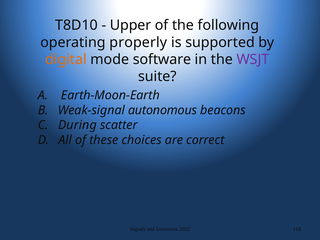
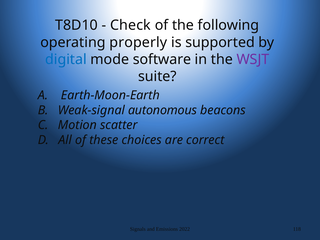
Upper: Upper -> Check
digital colour: orange -> blue
During: During -> Motion
